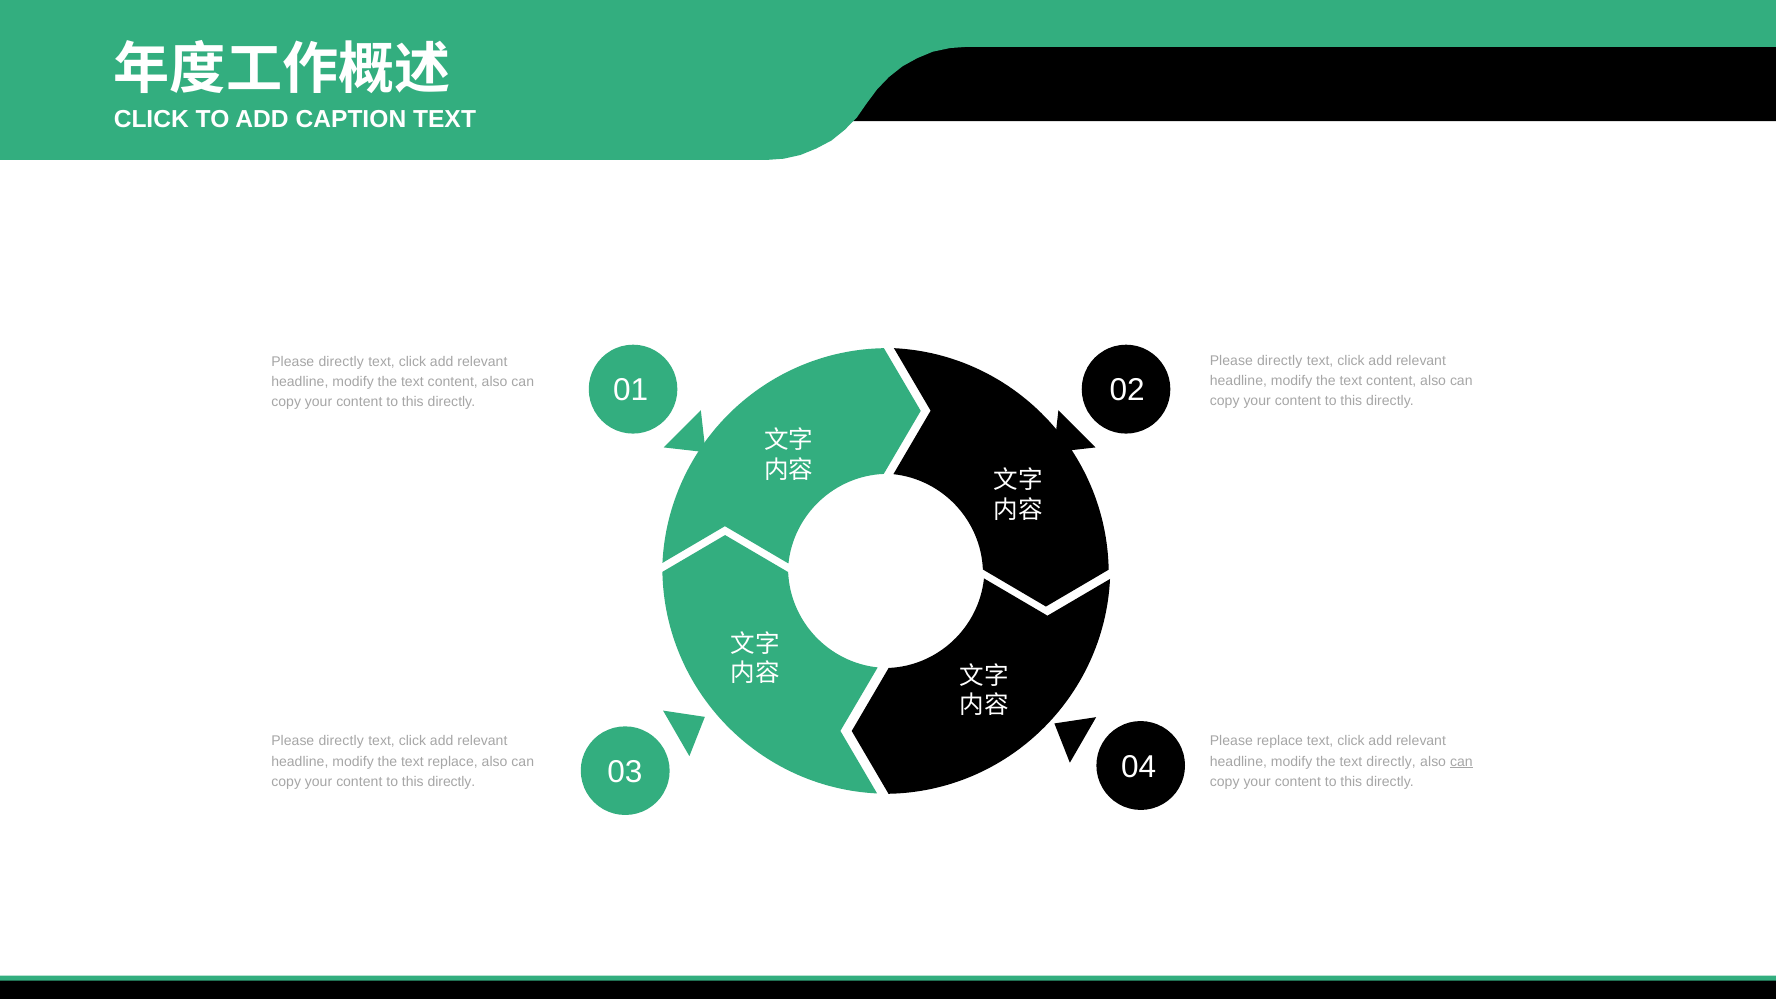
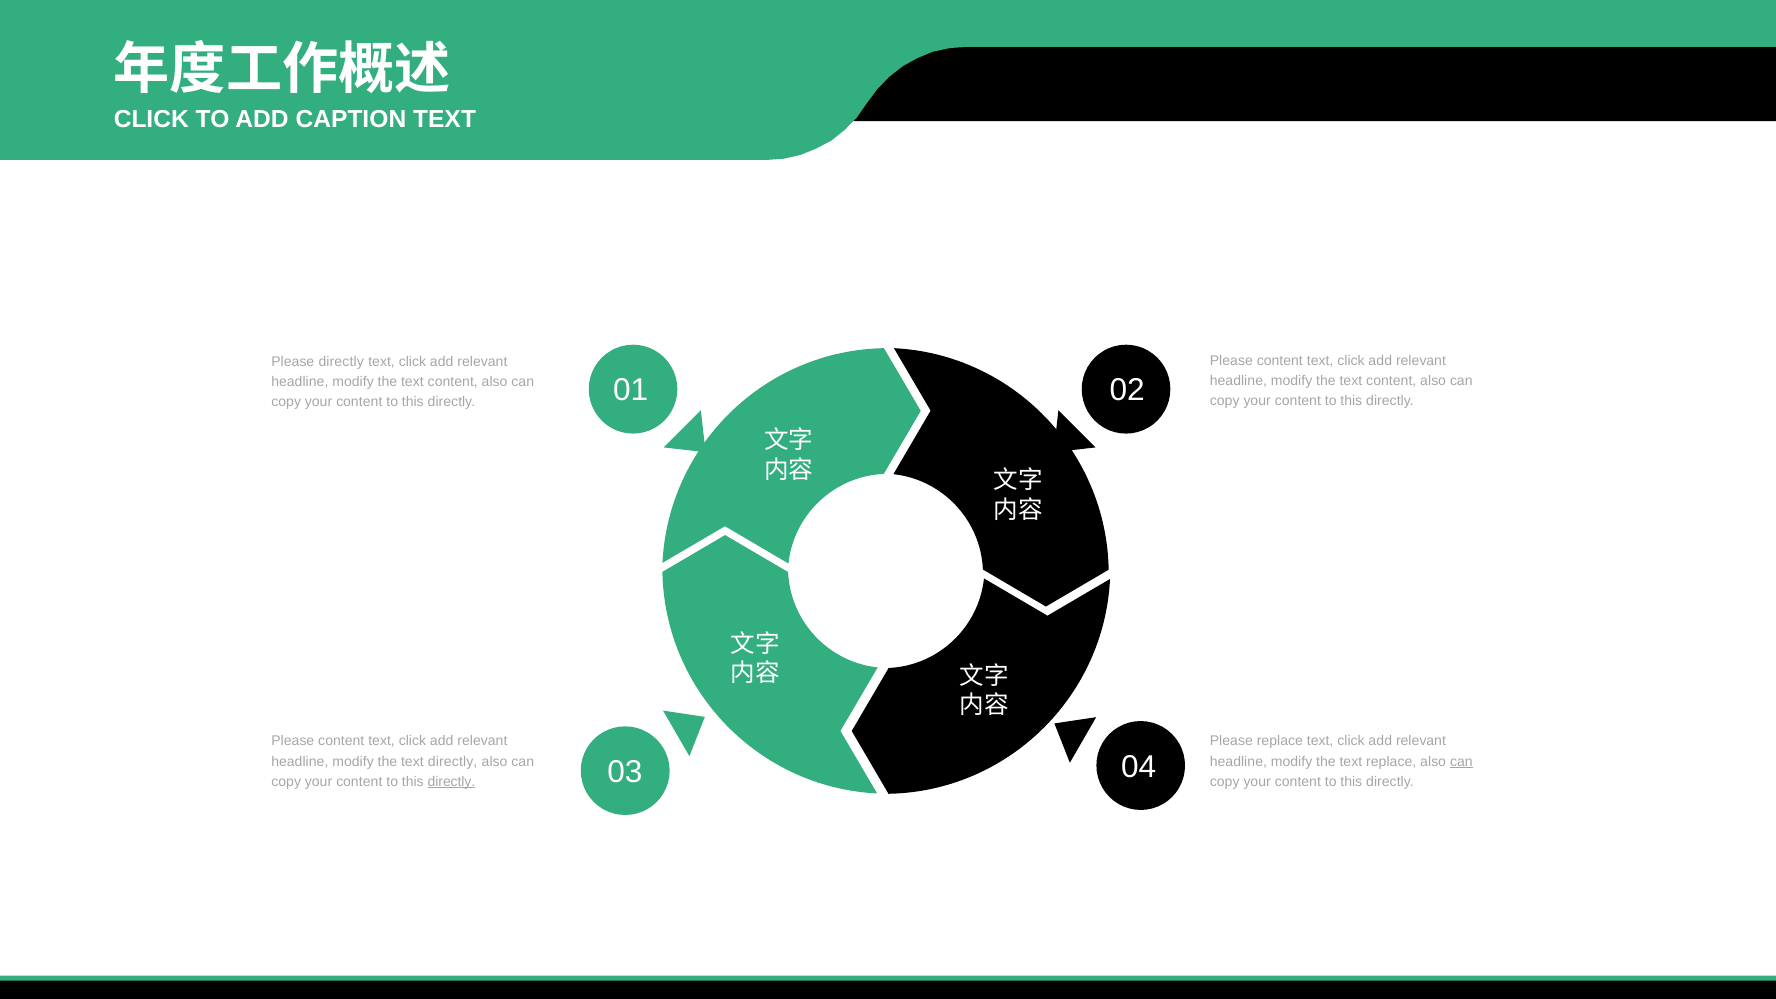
directly at (1280, 361): directly -> content
directly at (341, 741): directly -> content
text replace: replace -> directly
text directly: directly -> replace
directly at (451, 782) underline: none -> present
